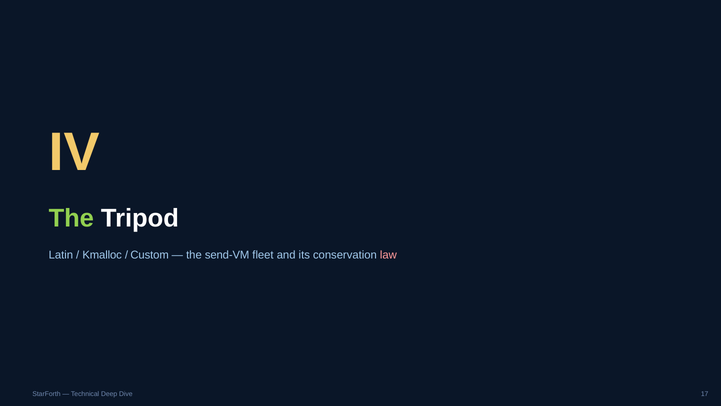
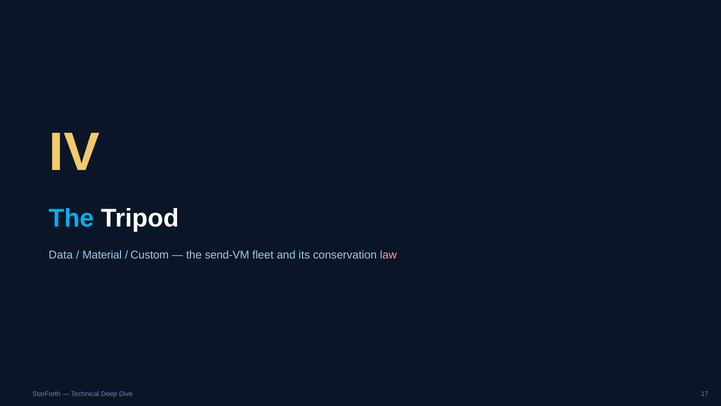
The at (71, 218) colour: light green -> light blue
Latin: Latin -> Data
Kmalloc: Kmalloc -> Material
